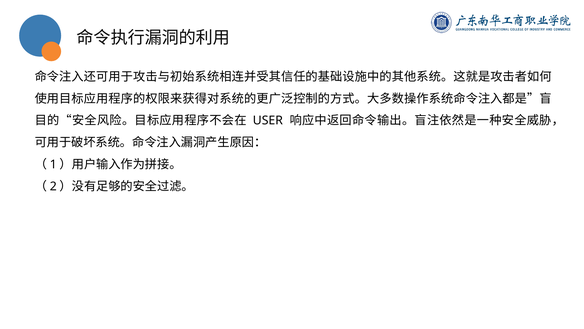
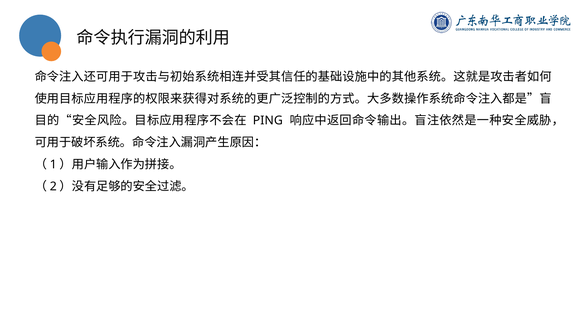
USER: USER -> PING
